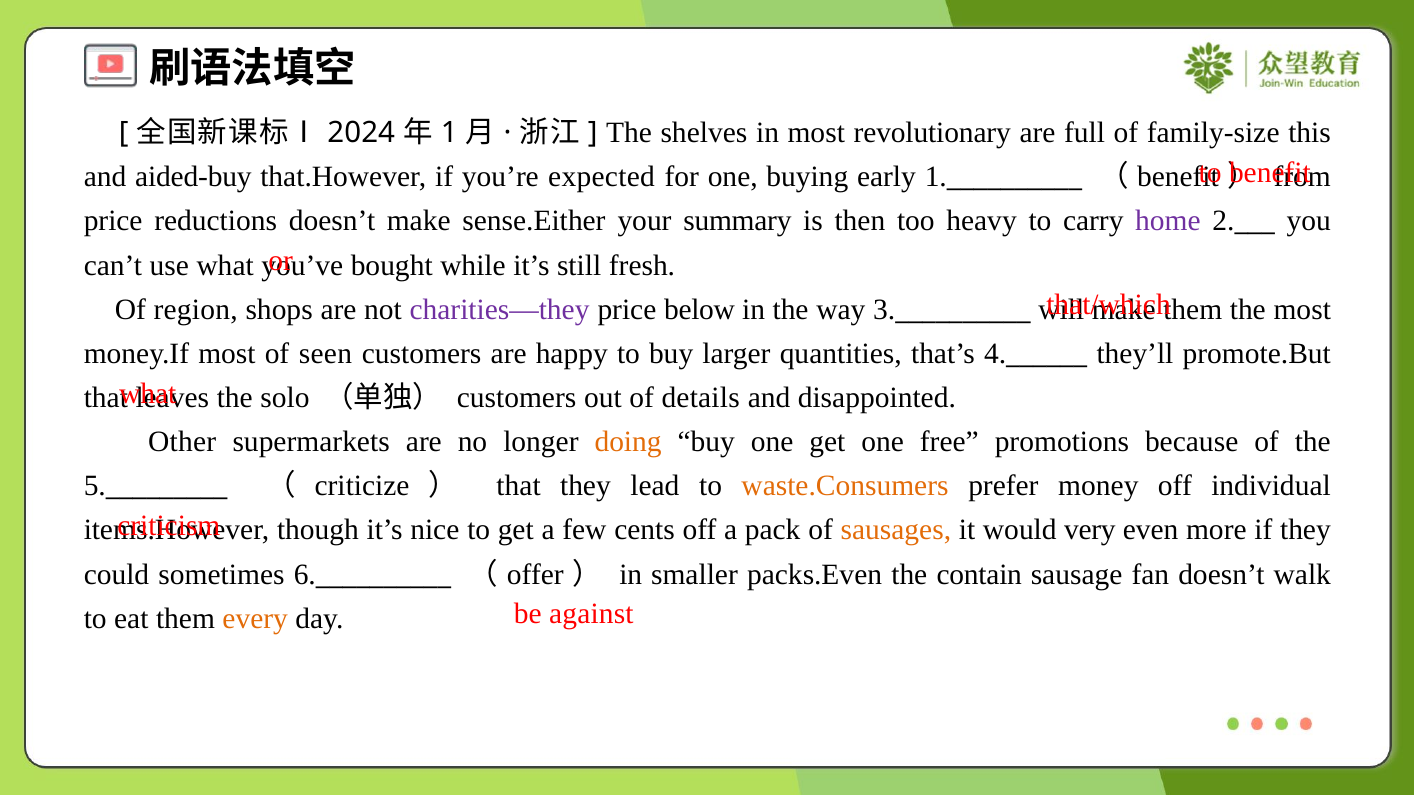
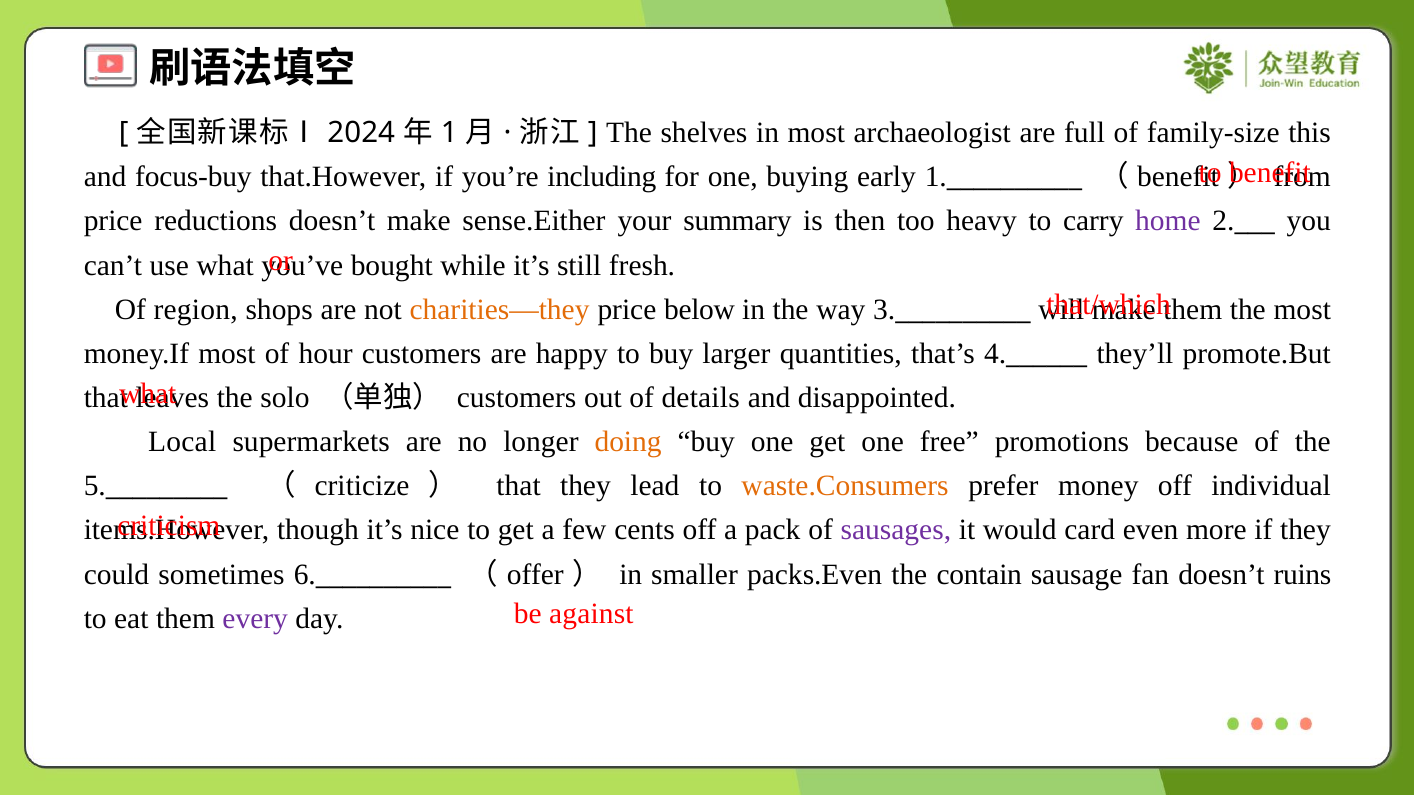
revolutionary: revolutionary -> archaeologist
aided-buy: aided-buy -> focus-buy
expected: expected -> including
charities—they colour: purple -> orange
seen: seen -> hour
Other: Other -> Local
sausages colour: orange -> purple
very: very -> card
walk: walk -> ruins
every colour: orange -> purple
